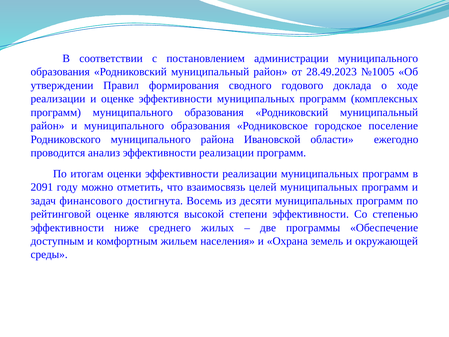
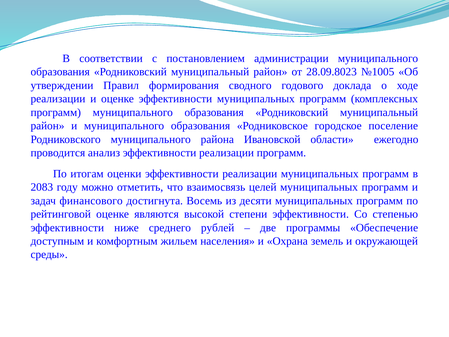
28.49.2023: 28.49.2023 -> 28.09.8023
2091: 2091 -> 2083
жилых: жилых -> рублей
